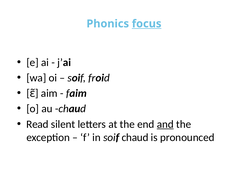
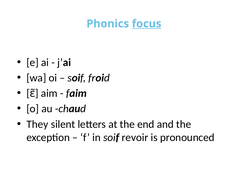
Read: Read -> They
and underline: present -> none
soif chaud: chaud -> revoir
